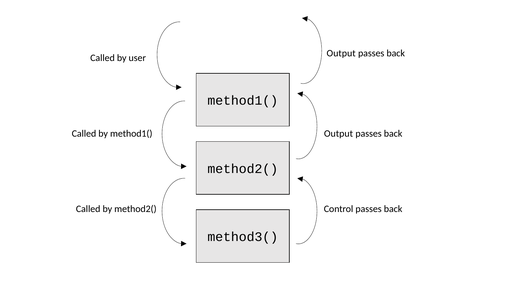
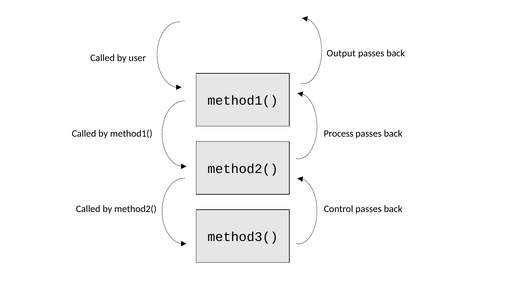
Output at (339, 134): Output -> Process
